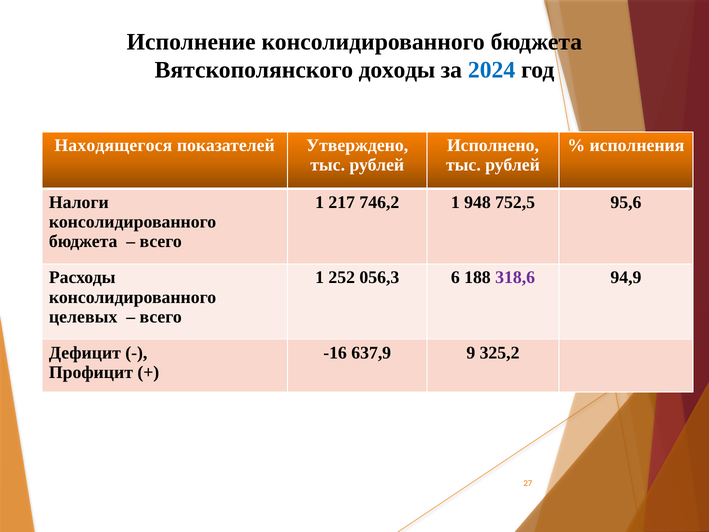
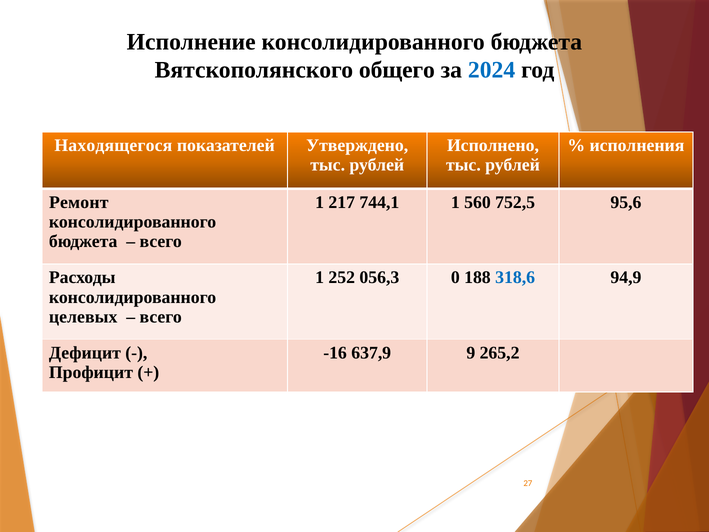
доходы: доходы -> общего
Налоги: Налоги -> Ремонт
746,2: 746,2 -> 744,1
948: 948 -> 560
6: 6 -> 0
318,6 colour: purple -> blue
325,2: 325,2 -> 265,2
